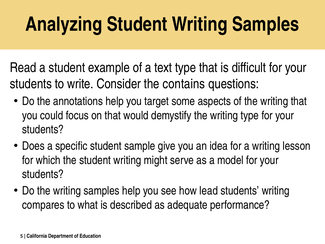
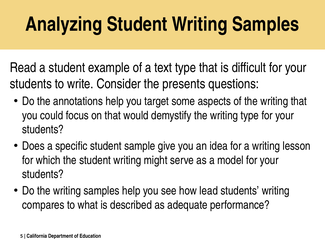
contains: contains -> presents
